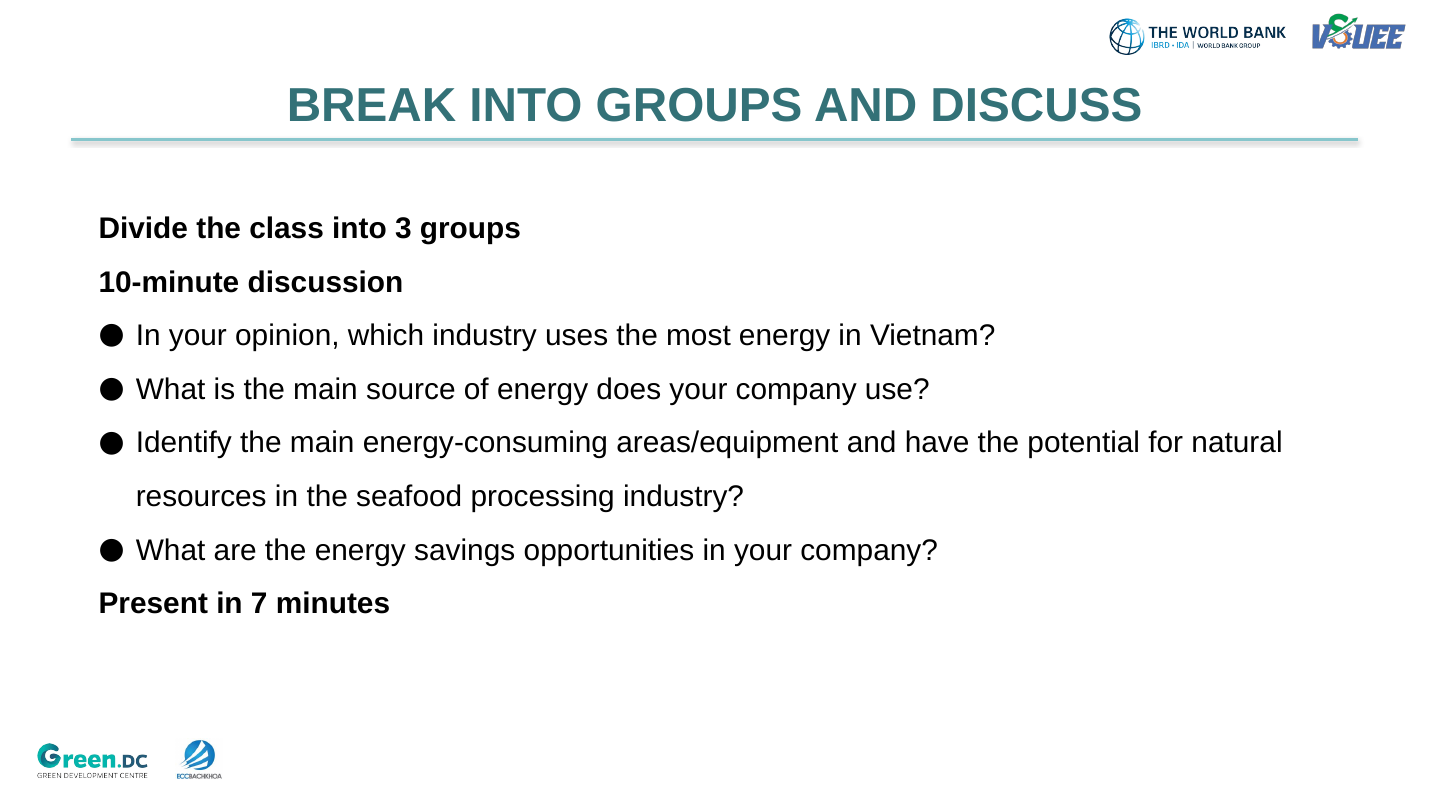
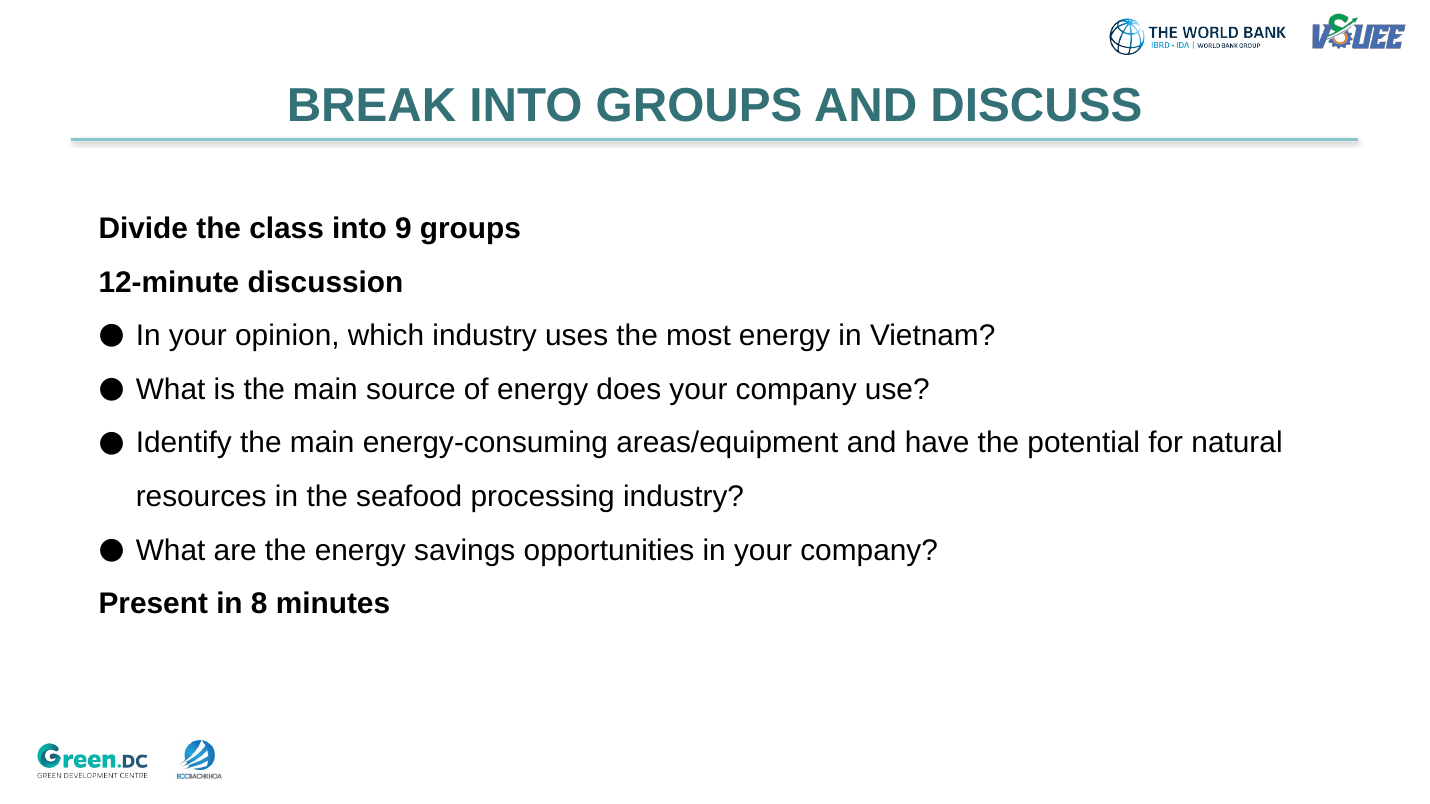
3: 3 -> 9
10-minute: 10-minute -> 12-minute
7: 7 -> 8
